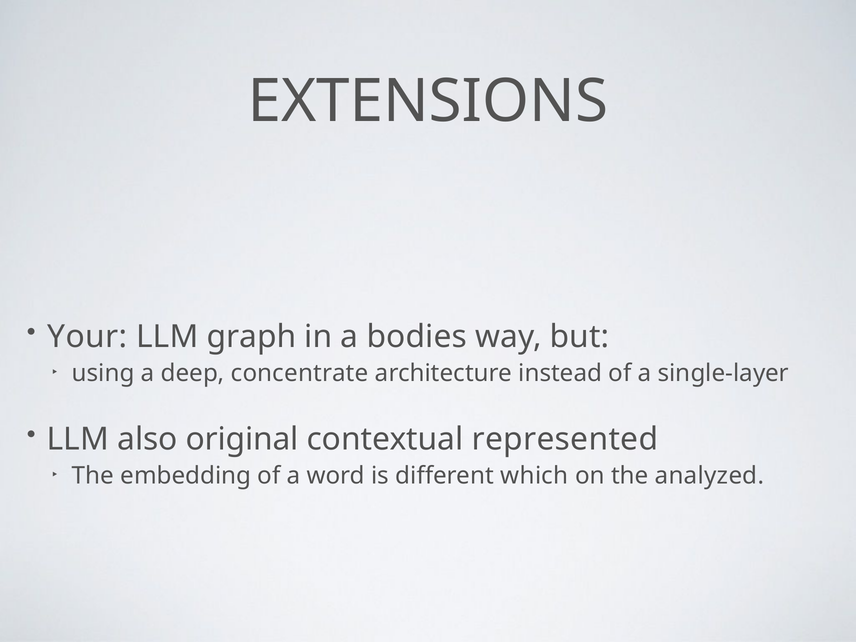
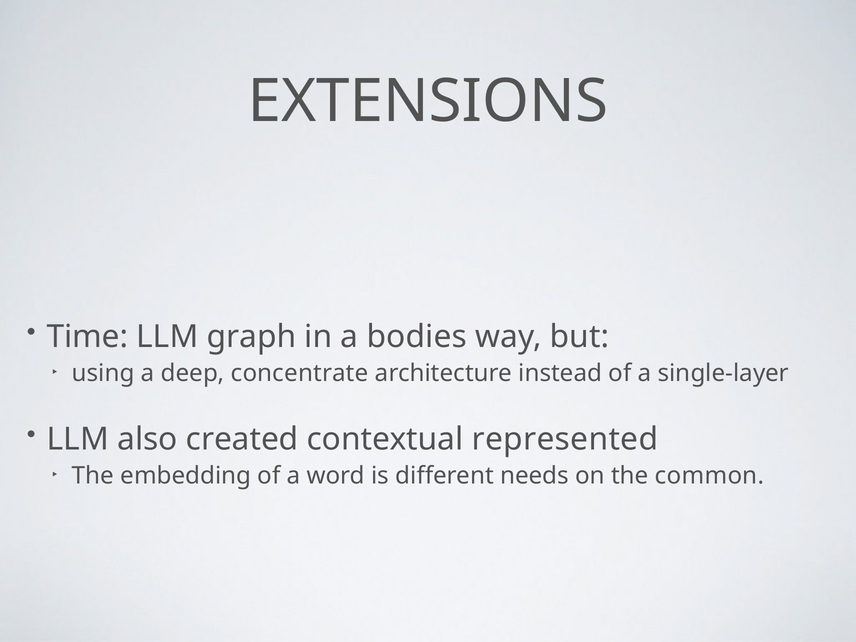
Your: Your -> Time
original: original -> created
which: which -> needs
analyzed: analyzed -> common
